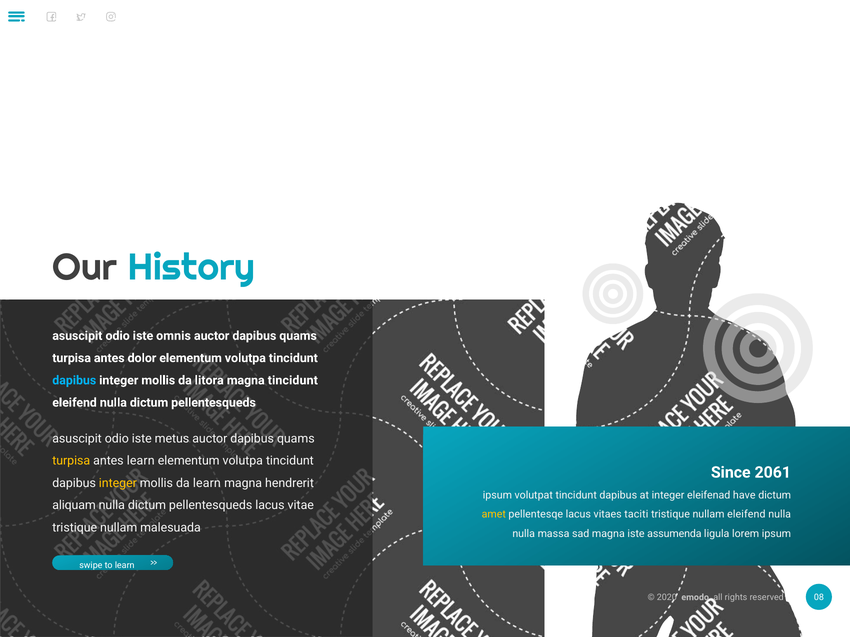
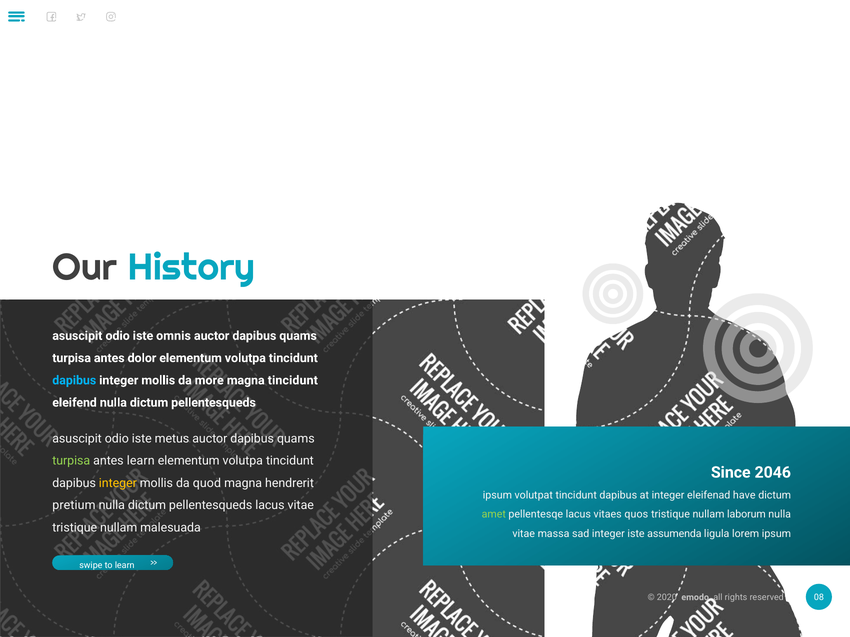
litora: litora -> more
turpisa at (71, 461) colour: yellow -> light green
2061: 2061 -> 2046
da learn: learn -> quod
aliquam: aliquam -> pretium
amet colour: yellow -> light green
taciti: taciti -> quos
nullam eleifend: eleifend -> laborum
nulla at (524, 534): nulla -> vitae
sad magna: magna -> integer
